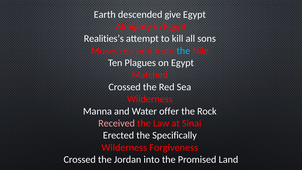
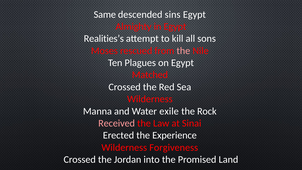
Earth: Earth -> Same
give: give -> sins
the at (183, 51) colour: light blue -> pink
offer: offer -> exile
Specifically: Specifically -> Experience
